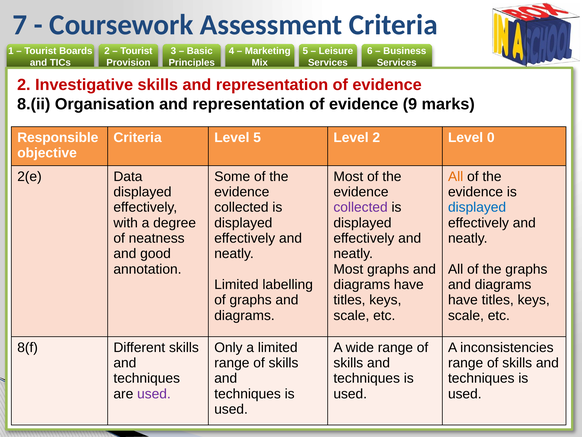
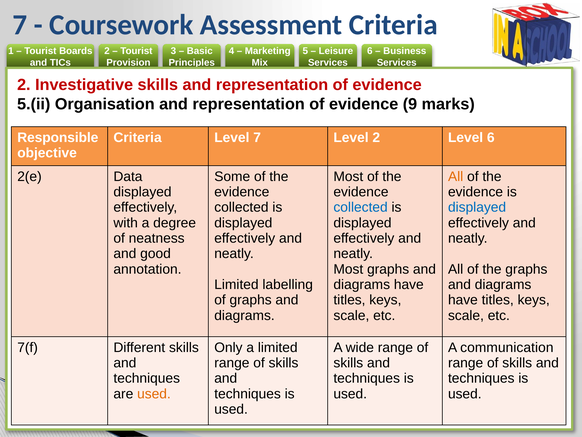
8.(ii: 8.(ii -> 5.(ii
Level 5: 5 -> 7
Level 0: 0 -> 6
collected at (361, 207) colour: purple -> blue
8(f: 8(f -> 7(f
inconsistencies: inconsistencies -> communication
used at (154, 393) colour: purple -> orange
